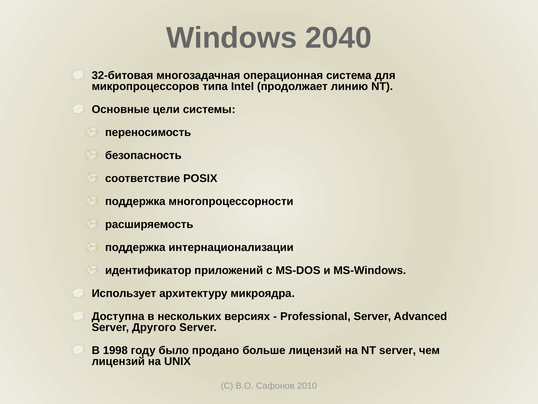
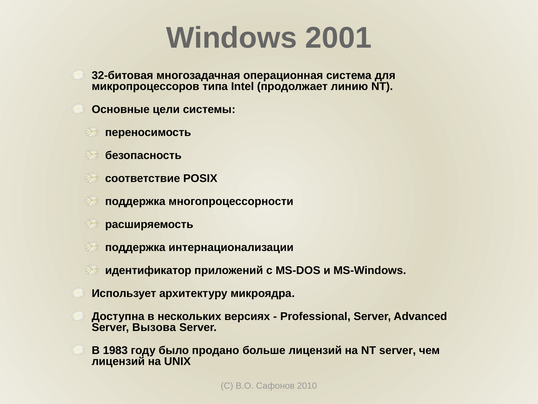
2040: 2040 -> 2001
Другого: Другого -> Вызова
1998: 1998 -> 1983
